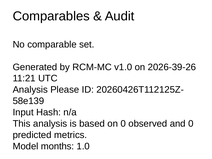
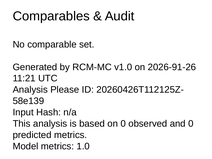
2026-39-26: 2026-39-26 -> 2026-91-26
Model months: months -> metrics
